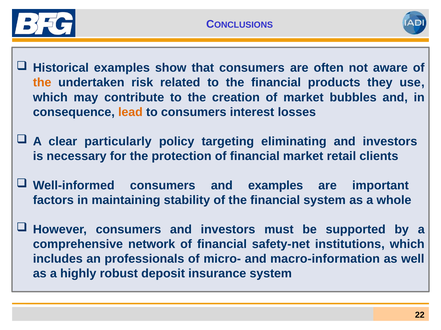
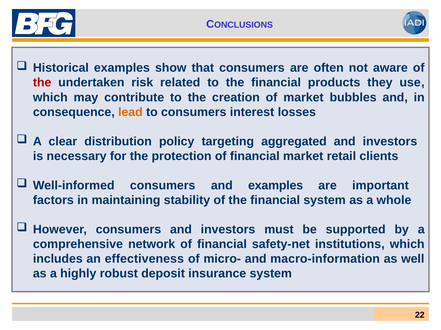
the at (42, 83) colour: orange -> red
particularly: particularly -> distribution
eliminating: eliminating -> aggregated
professionals: professionals -> effectiveness
